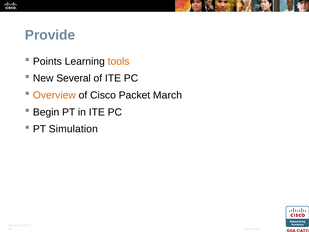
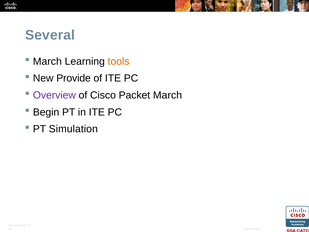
Provide: Provide -> Several
Points at (47, 61): Points -> March
Several: Several -> Provide
Overview colour: orange -> purple
